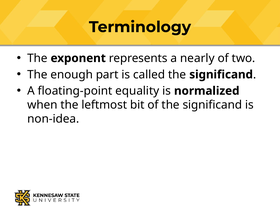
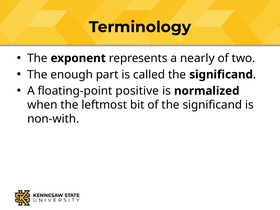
equality: equality -> positive
non-idea: non-idea -> non-with
